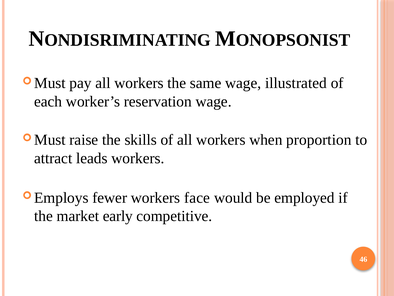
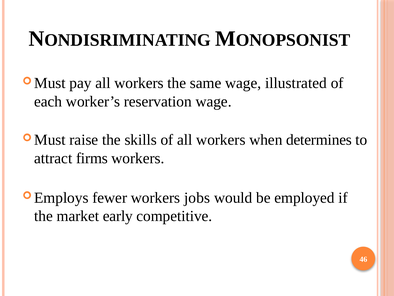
proportion: proportion -> determines
leads: leads -> firms
face: face -> jobs
